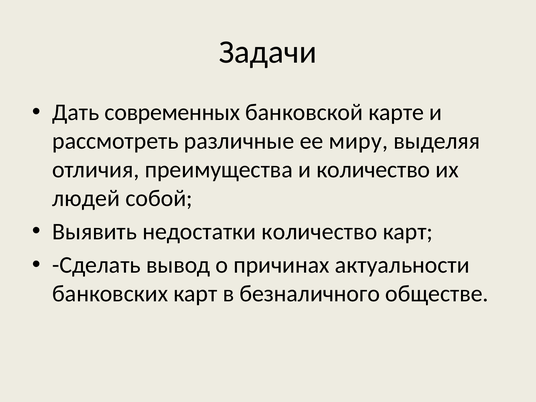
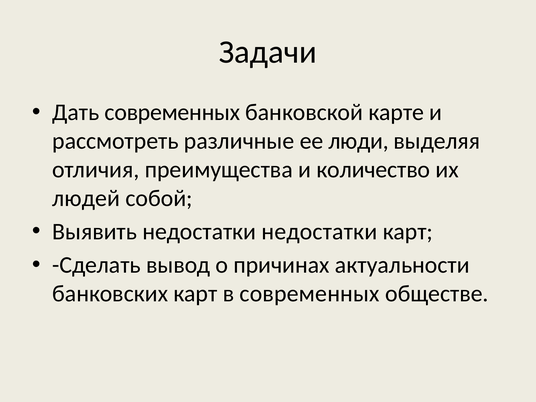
миру: миру -> люди
недостатки количество: количество -> недостатки
в безналичного: безналичного -> современных
